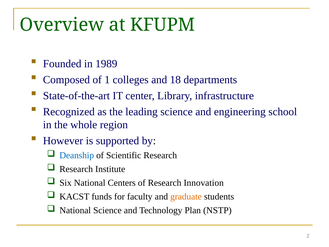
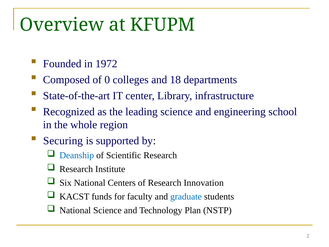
1989: 1989 -> 1972
1: 1 -> 0
However: However -> Securing
graduate colour: orange -> blue
